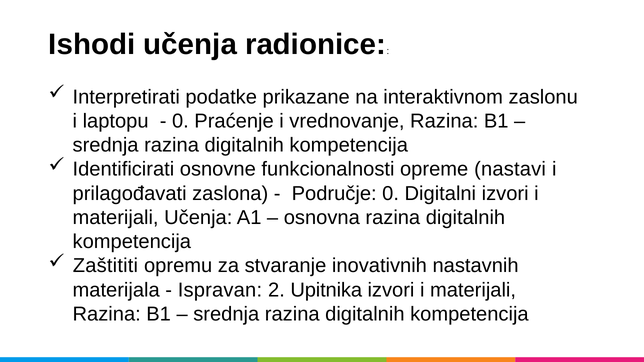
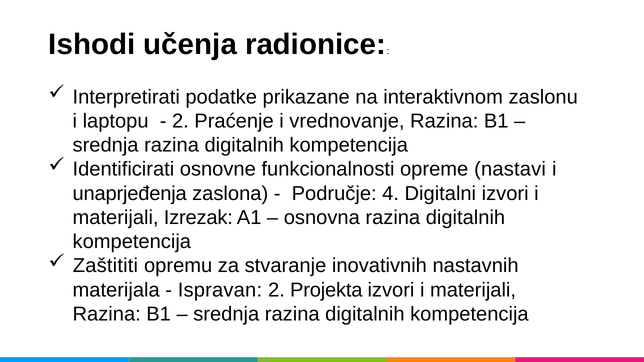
0 at (180, 121): 0 -> 2
prilagođavati: prilagođavati -> unaprjeđenja
Područje 0: 0 -> 4
materijali Učenja: Učenja -> Izrezak
Upitnika: Upitnika -> Projekta
